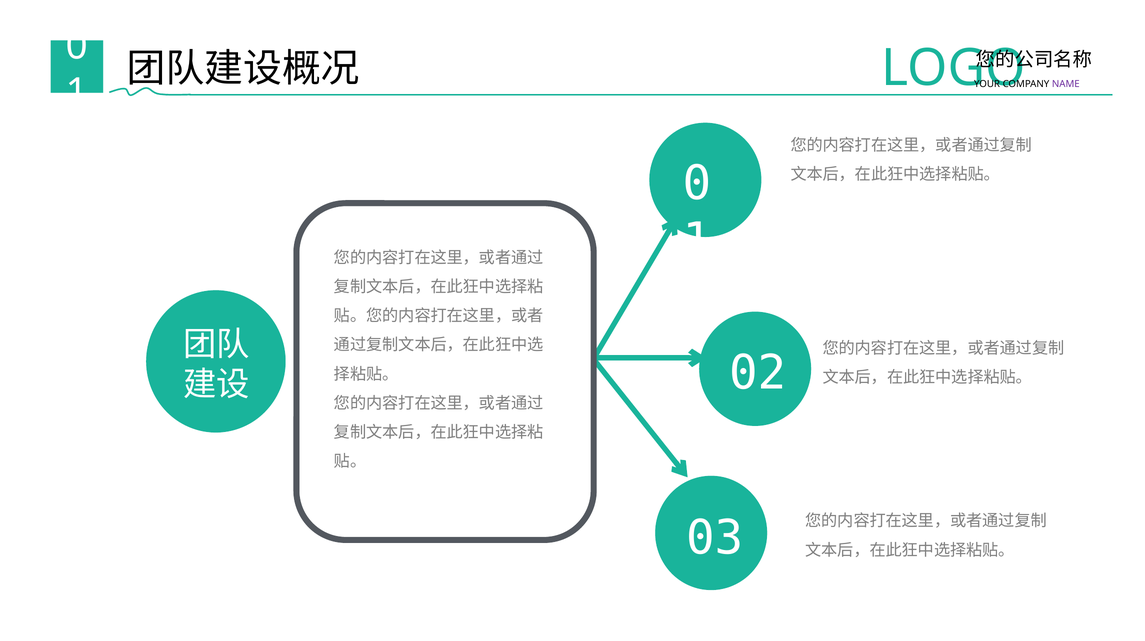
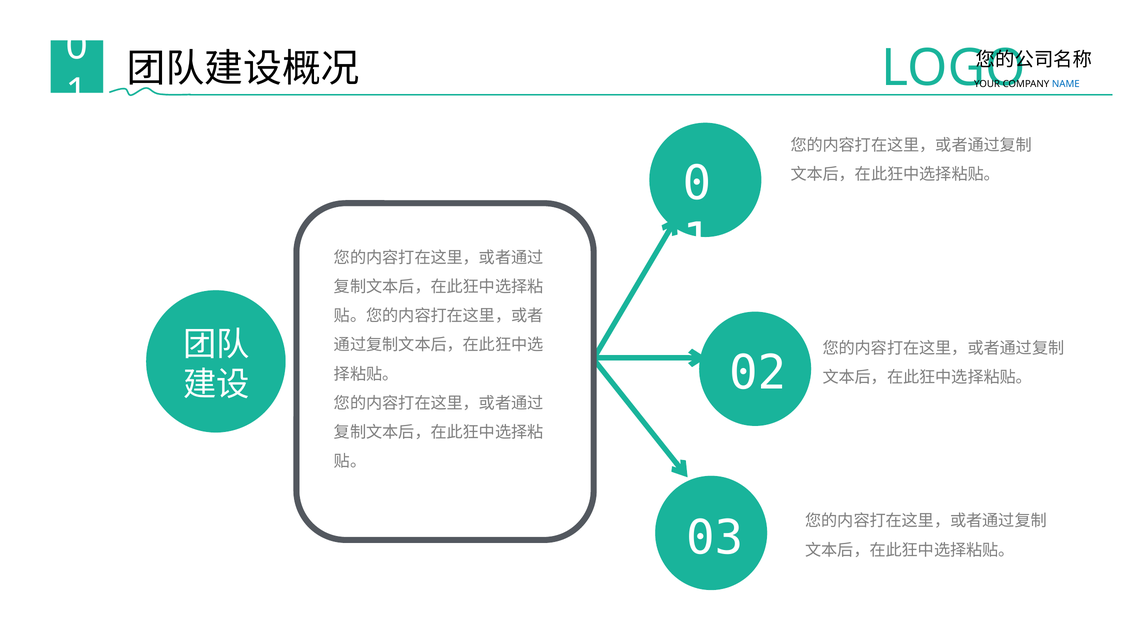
NAME colour: purple -> blue
